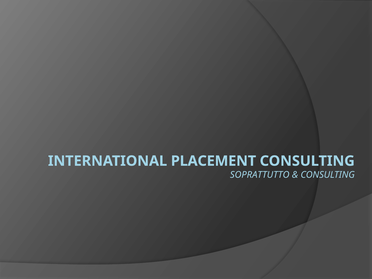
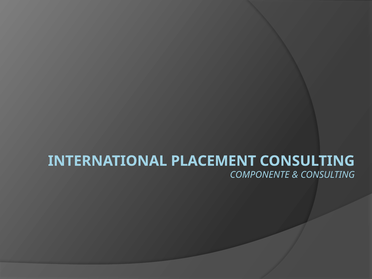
SOPRATTUTTO: SOPRATTUTTO -> COMPONENTE
